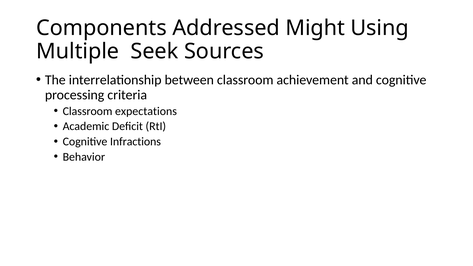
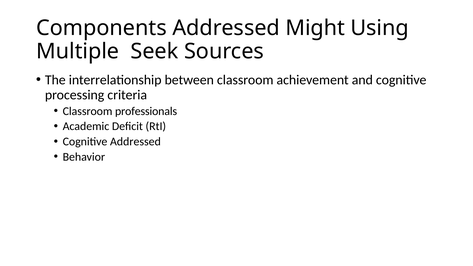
expectations: expectations -> professionals
Cognitive Infractions: Infractions -> Addressed
